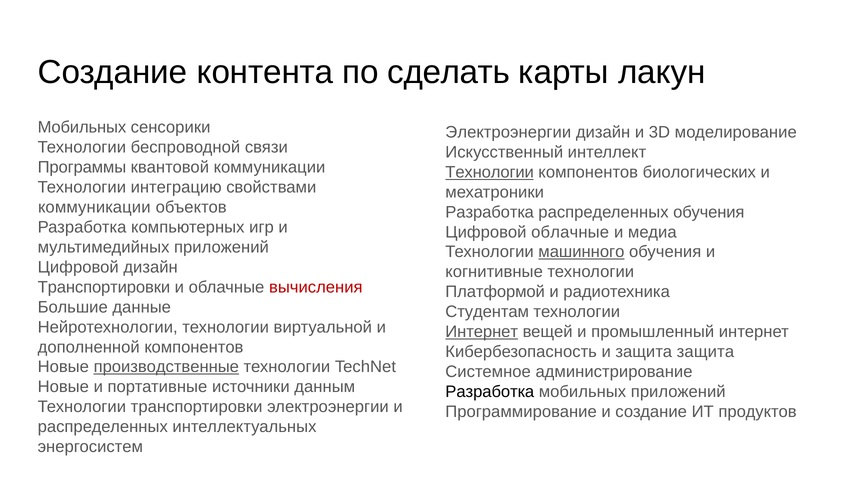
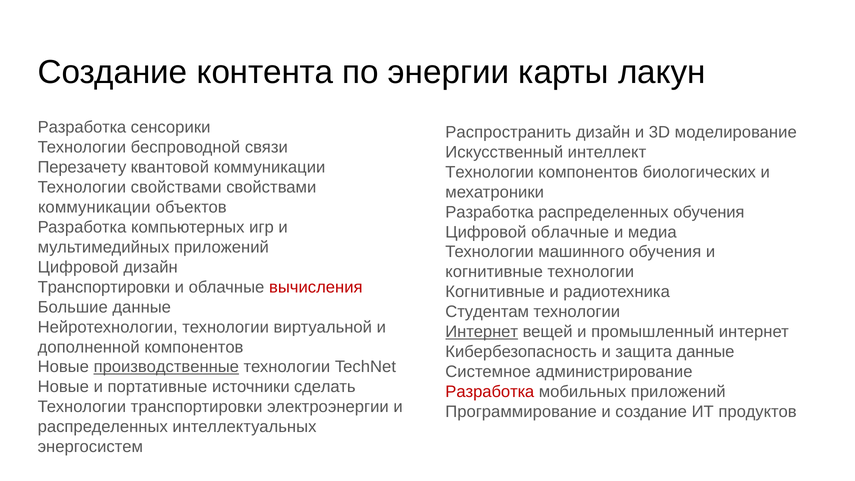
сделать: сделать -> энергии
Мобильных at (82, 127): Мобильных -> Разработка
Электроэнергии at (508, 132): Электроэнергии -> Распространить
Программы: Программы -> Перезачету
Технологии at (490, 172) underline: present -> none
Технологии интеграцию: интеграцию -> свойствами
машинного underline: present -> none
Платформой at (495, 292): Платформой -> Когнитивные
защита защита: защита -> данные
данным: данным -> сделать
Разработка at (490, 392) colour: black -> red
